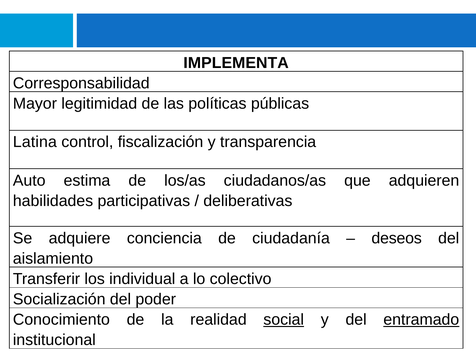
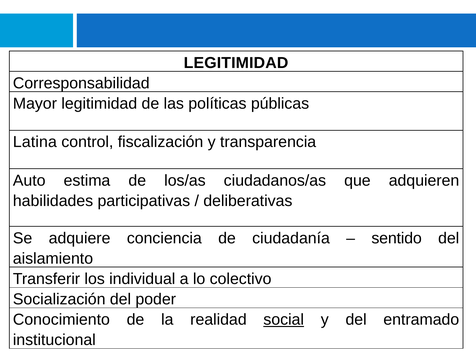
IMPLEMENTA at (236, 63): IMPLEMENTA -> LEGITIMIDAD
deseos: deseos -> sentido
entramado underline: present -> none
